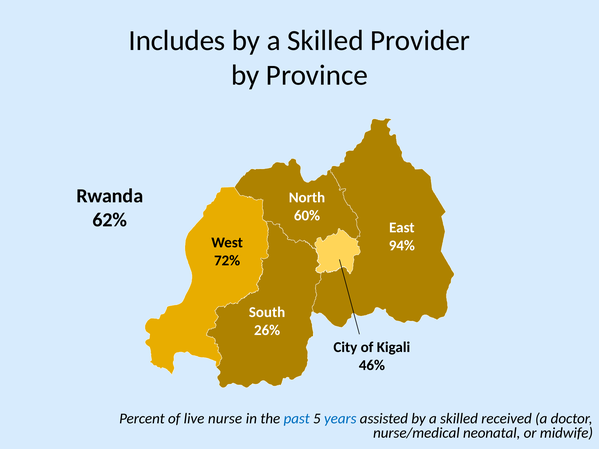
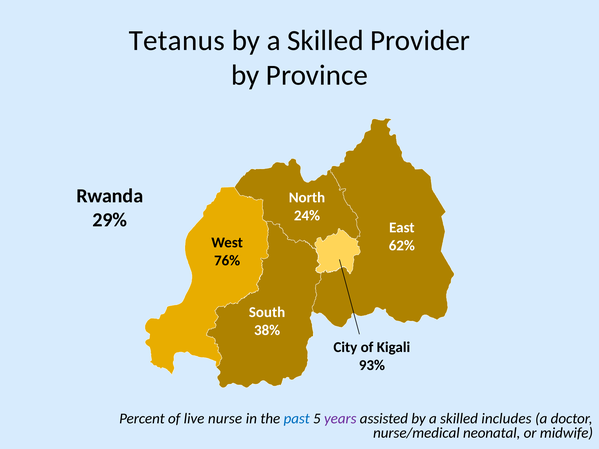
Includes: Includes -> Tetanus
60%: 60% -> 24%
62%: 62% -> 29%
94%: 94% -> 62%
72%: 72% -> 76%
26%: 26% -> 38%
46%: 46% -> 93%
years colour: blue -> purple
received: received -> includes
